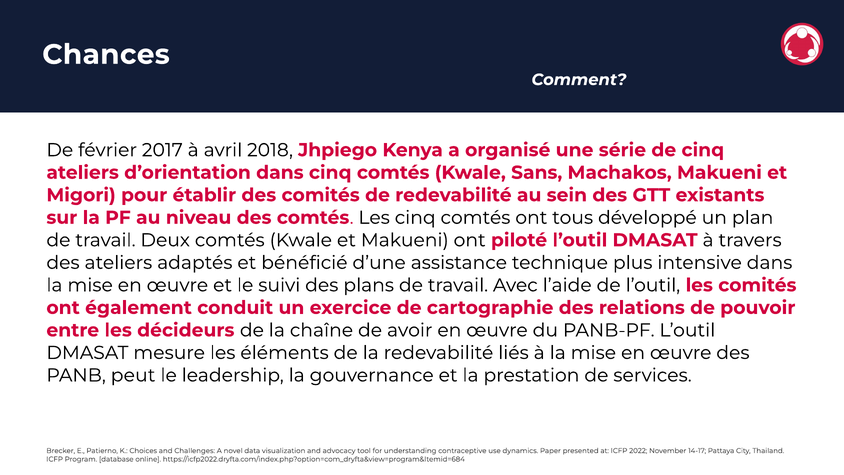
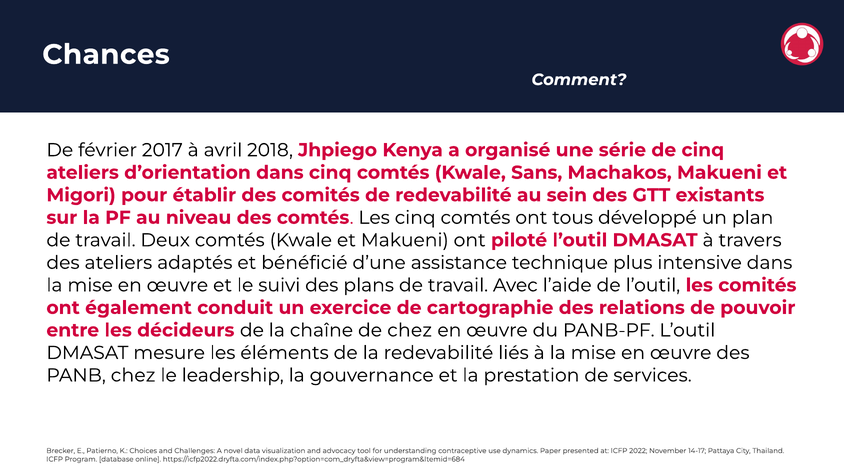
de avoir: avoir -> chez
PANB peut: peut -> chez
